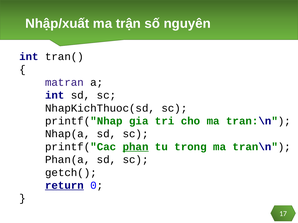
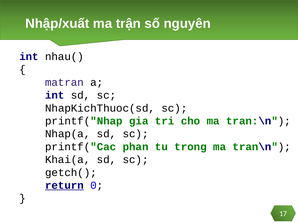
tran(: tran( -> nhau(
phan underline: present -> none
Phan(a: Phan(a -> Khai(a
